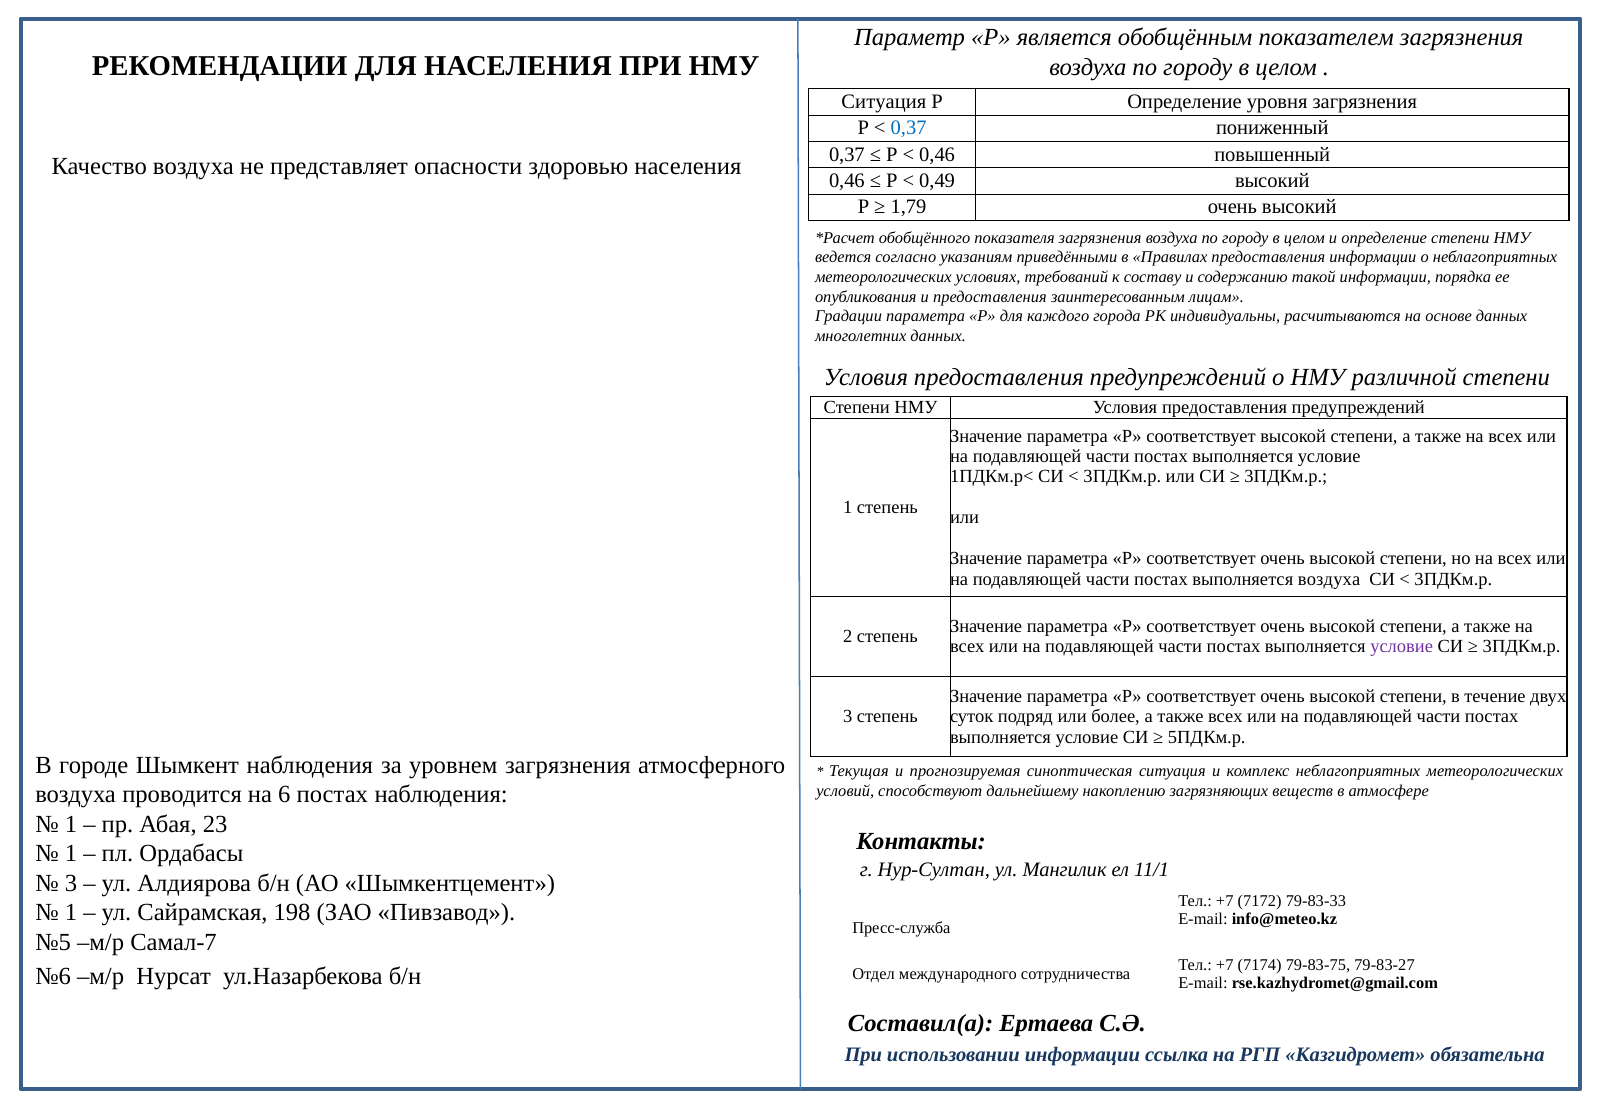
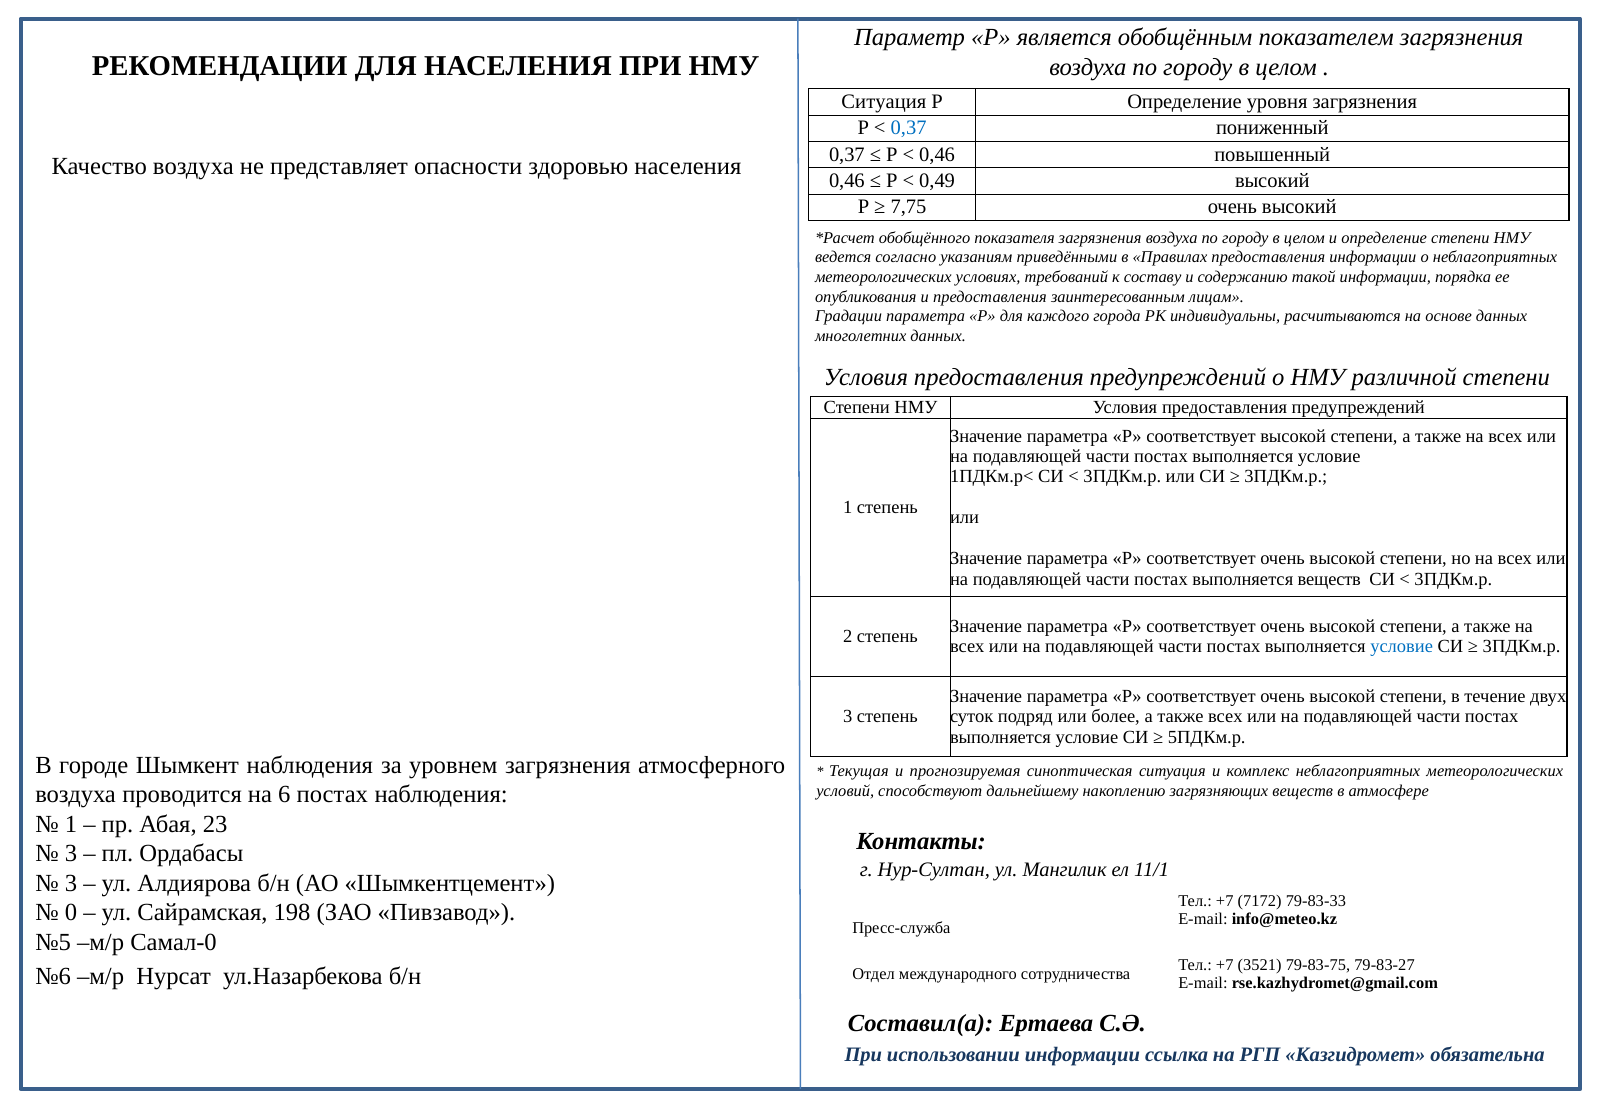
1,79: 1,79 -> 7,75
выполняется воздуха: воздуха -> веществ
условие at (1402, 647) colour: purple -> blue
1 at (71, 854): 1 -> 3
1 at (71, 913): 1 -> 0
Самал-7: Самал-7 -> Самал-0
7174: 7174 -> 3521
